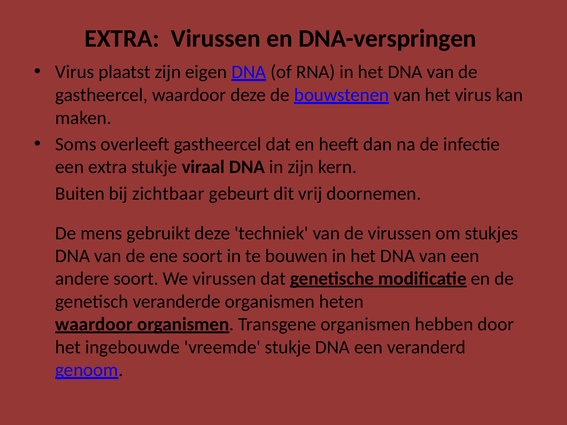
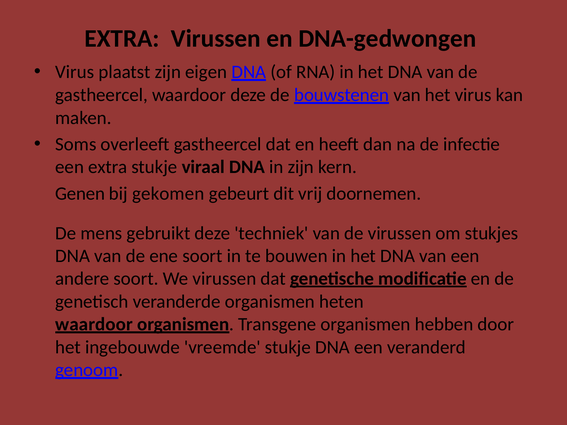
DNA-verspringen: DNA-verspringen -> DNA-gedwongen
Buiten: Buiten -> Genen
zichtbaar: zichtbaar -> gekomen
